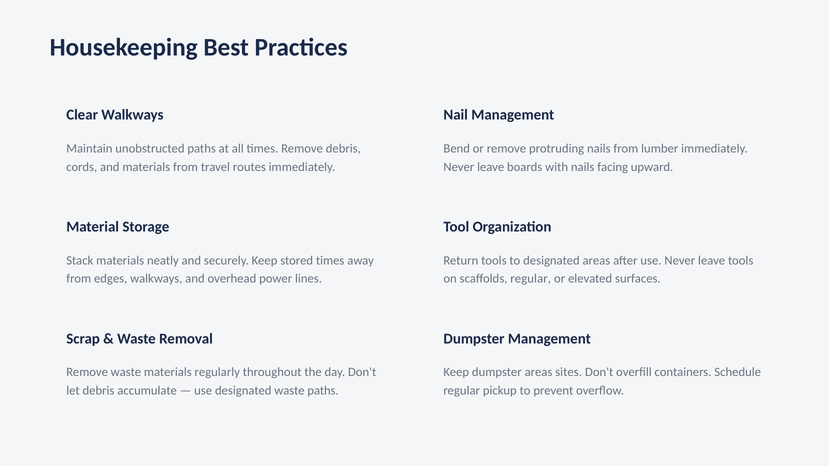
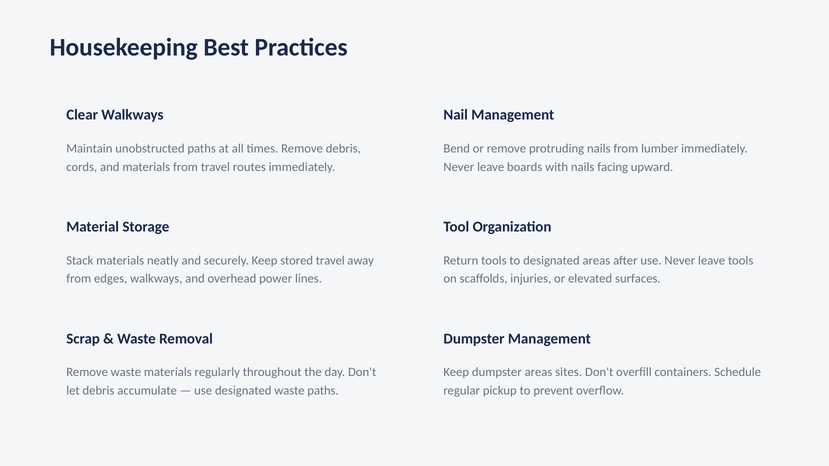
stored times: times -> travel
scaffolds regular: regular -> injuries
